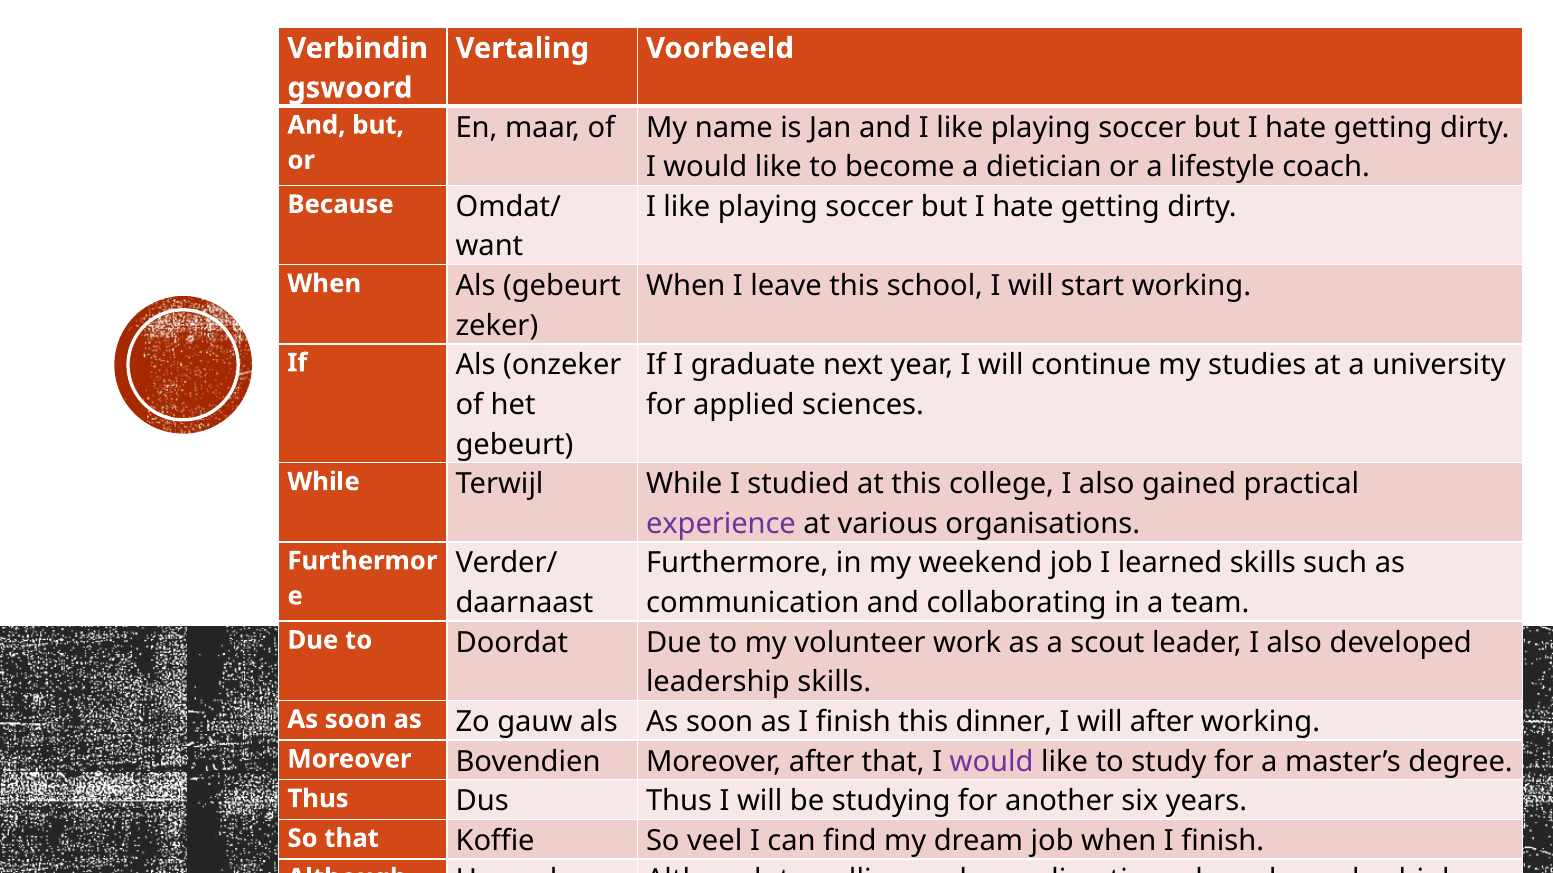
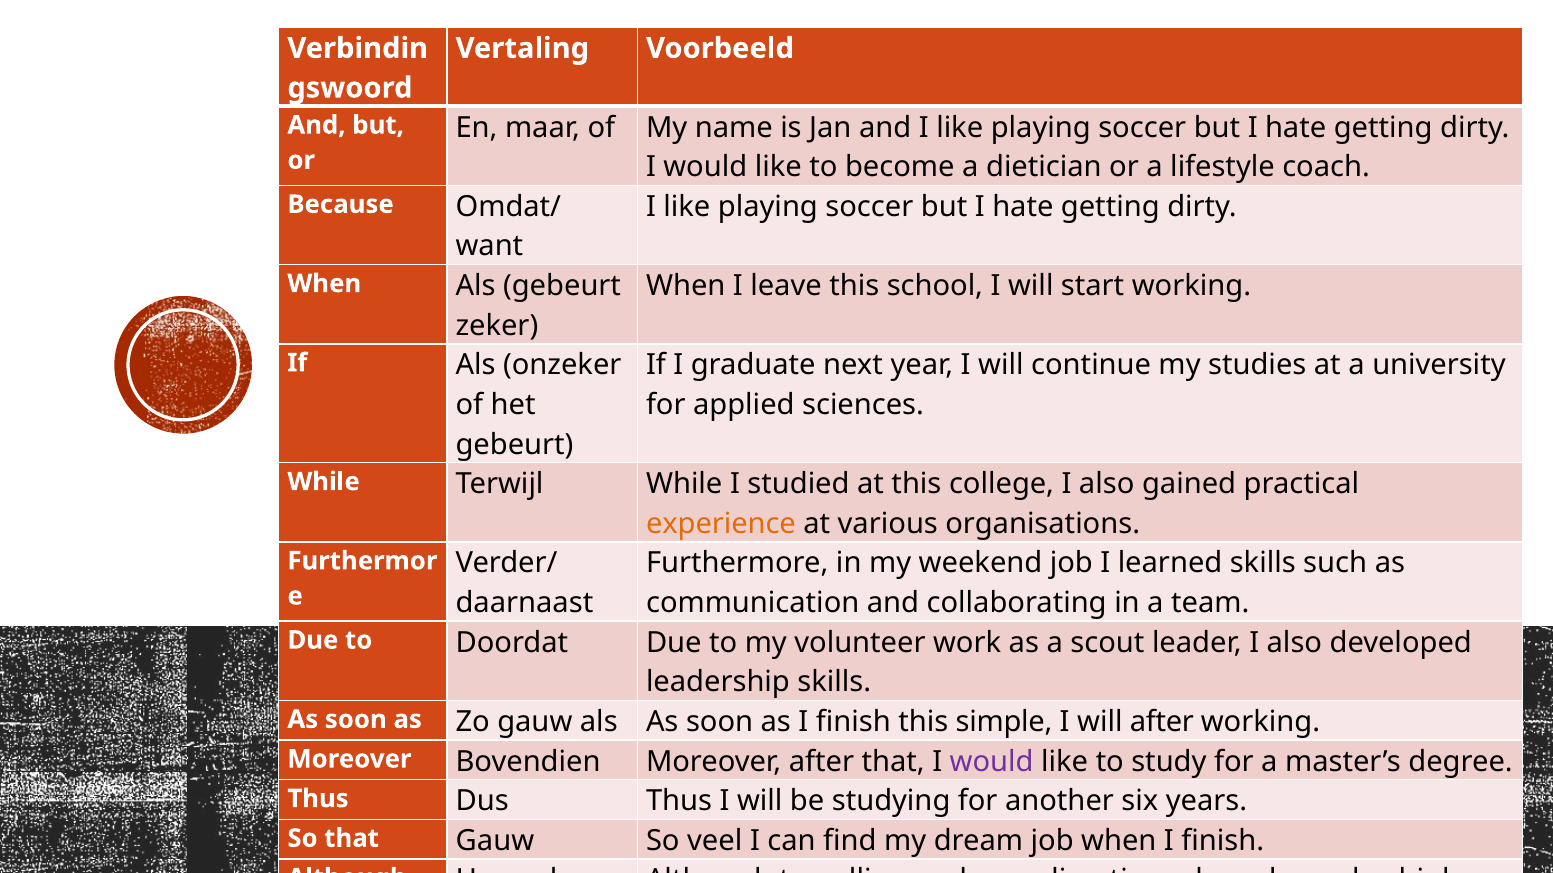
experience colour: purple -> orange
dinner: dinner -> simple
that Koffie: Koffie -> Gauw
